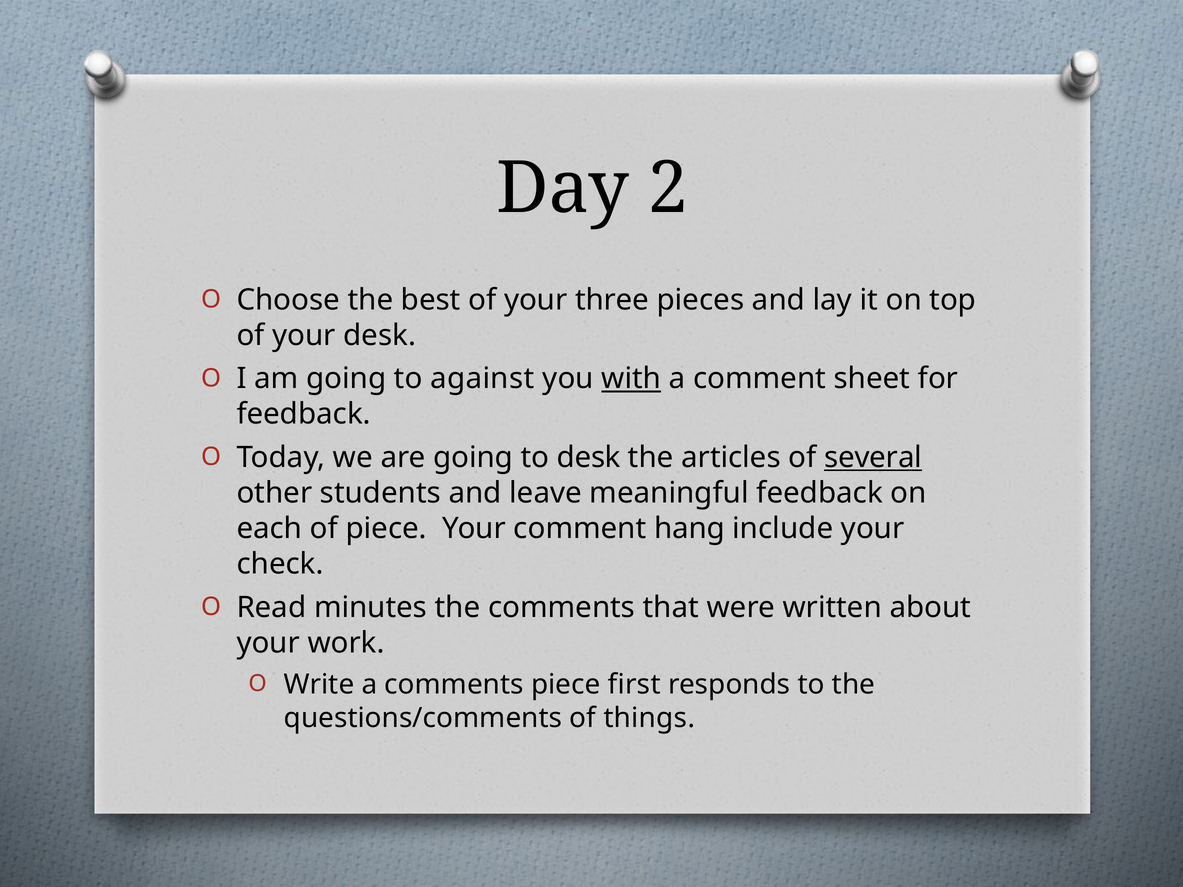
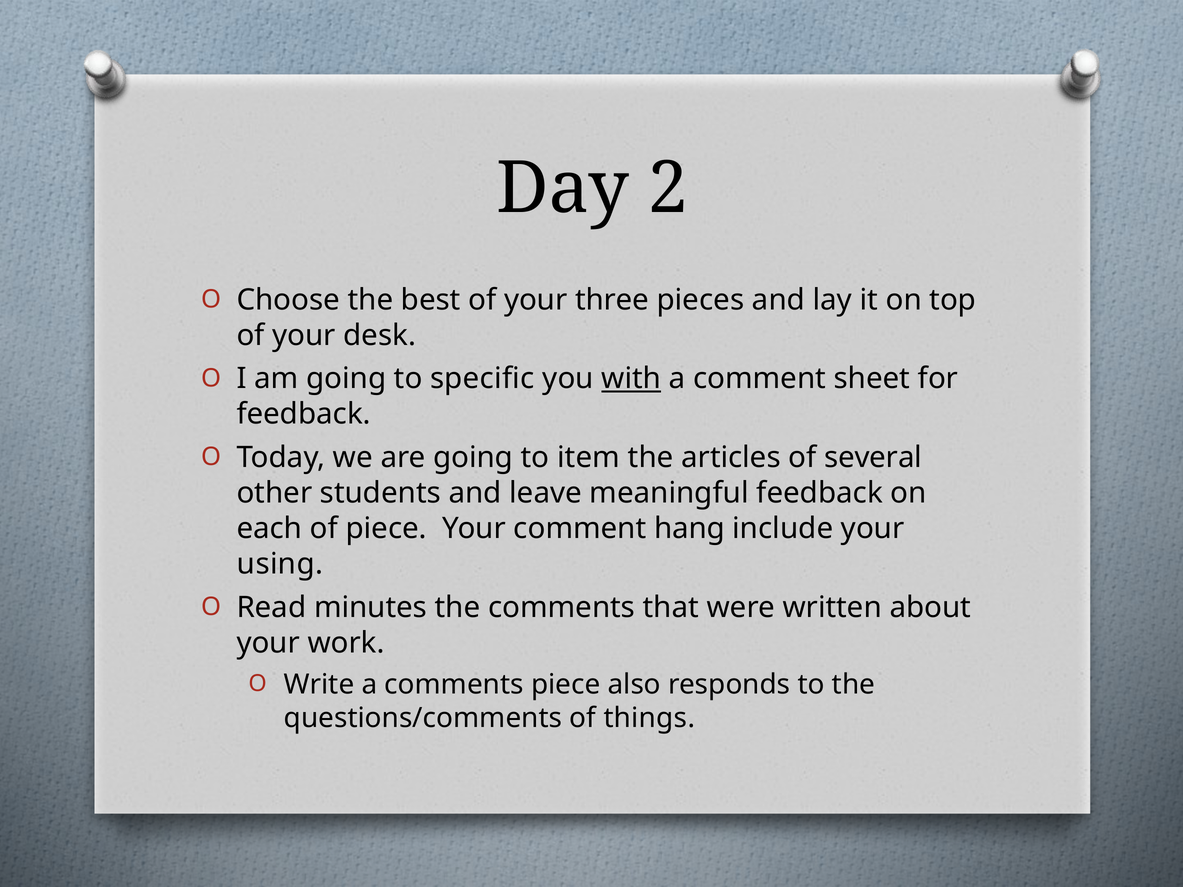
against: against -> specific
to desk: desk -> item
several underline: present -> none
check: check -> using
first: first -> also
